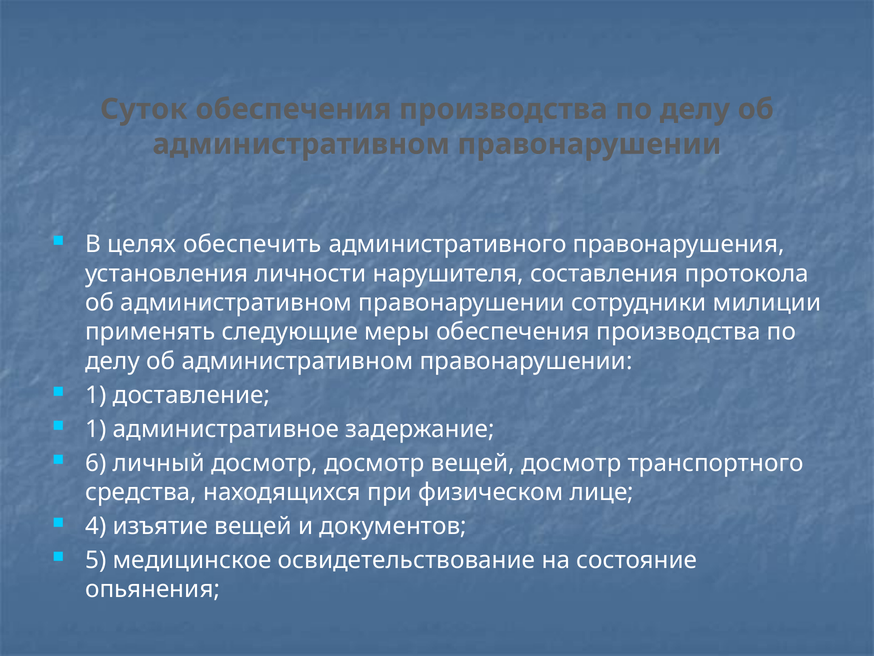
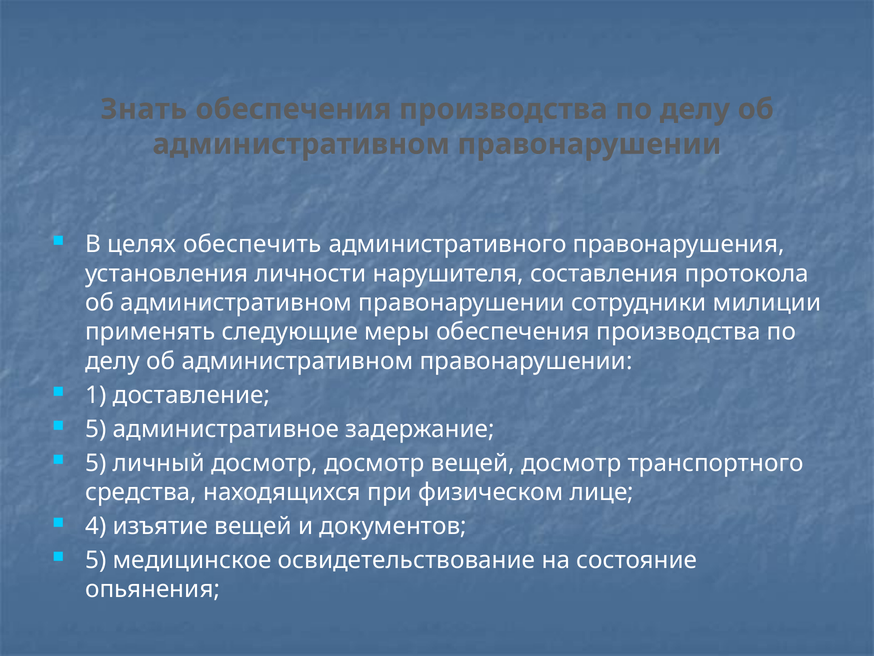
Суток: Суток -> Знать
1 at (96, 429): 1 -> 5
6 at (96, 463): 6 -> 5
